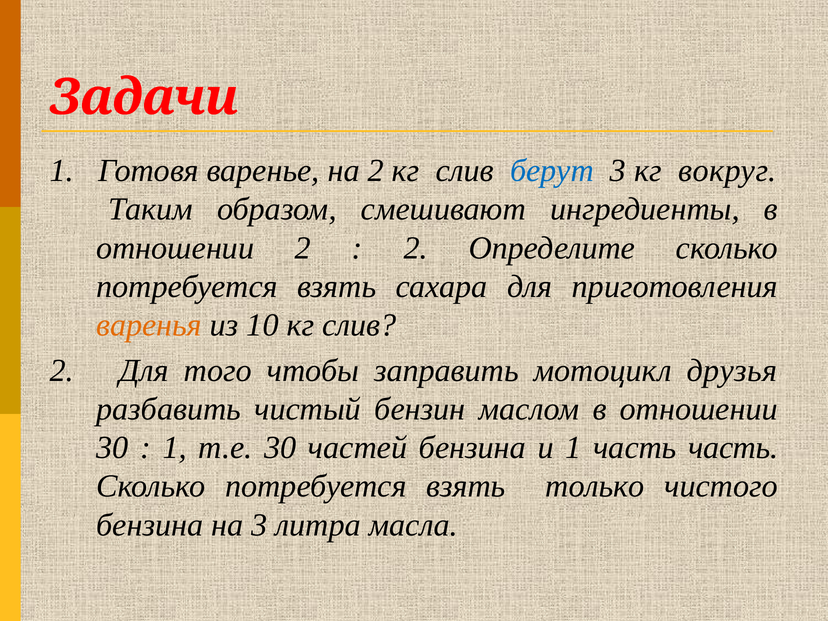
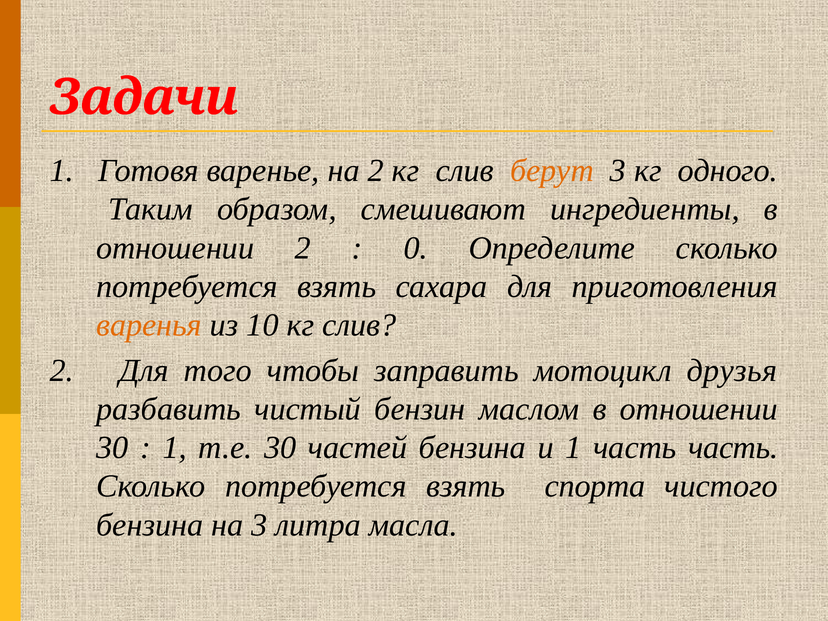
берут colour: blue -> orange
вокруг: вокруг -> одного
2 at (416, 248): 2 -> 0
только: только -> спорта
